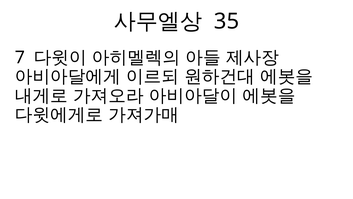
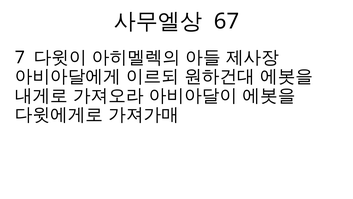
35: 35 -> 67
